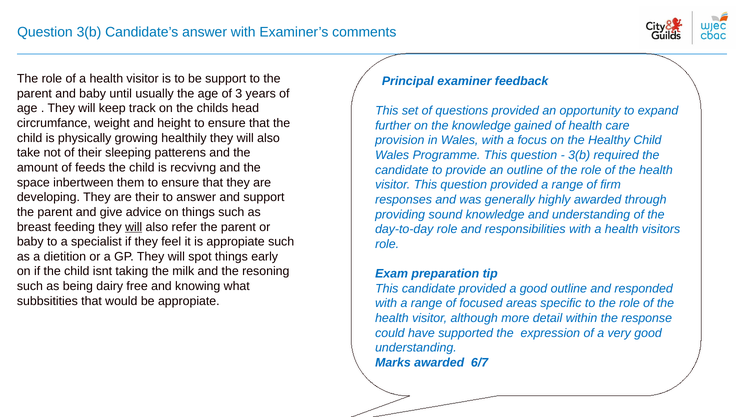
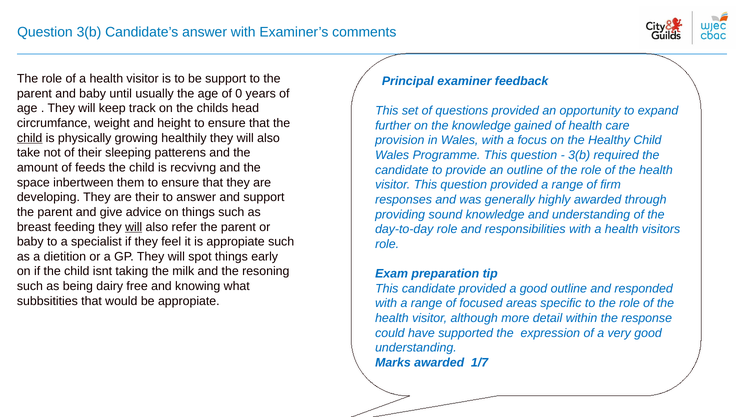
3: 3 -> 0
child at (30, 138) underline: none -> present
6/7: 6/7 -> 1/7
